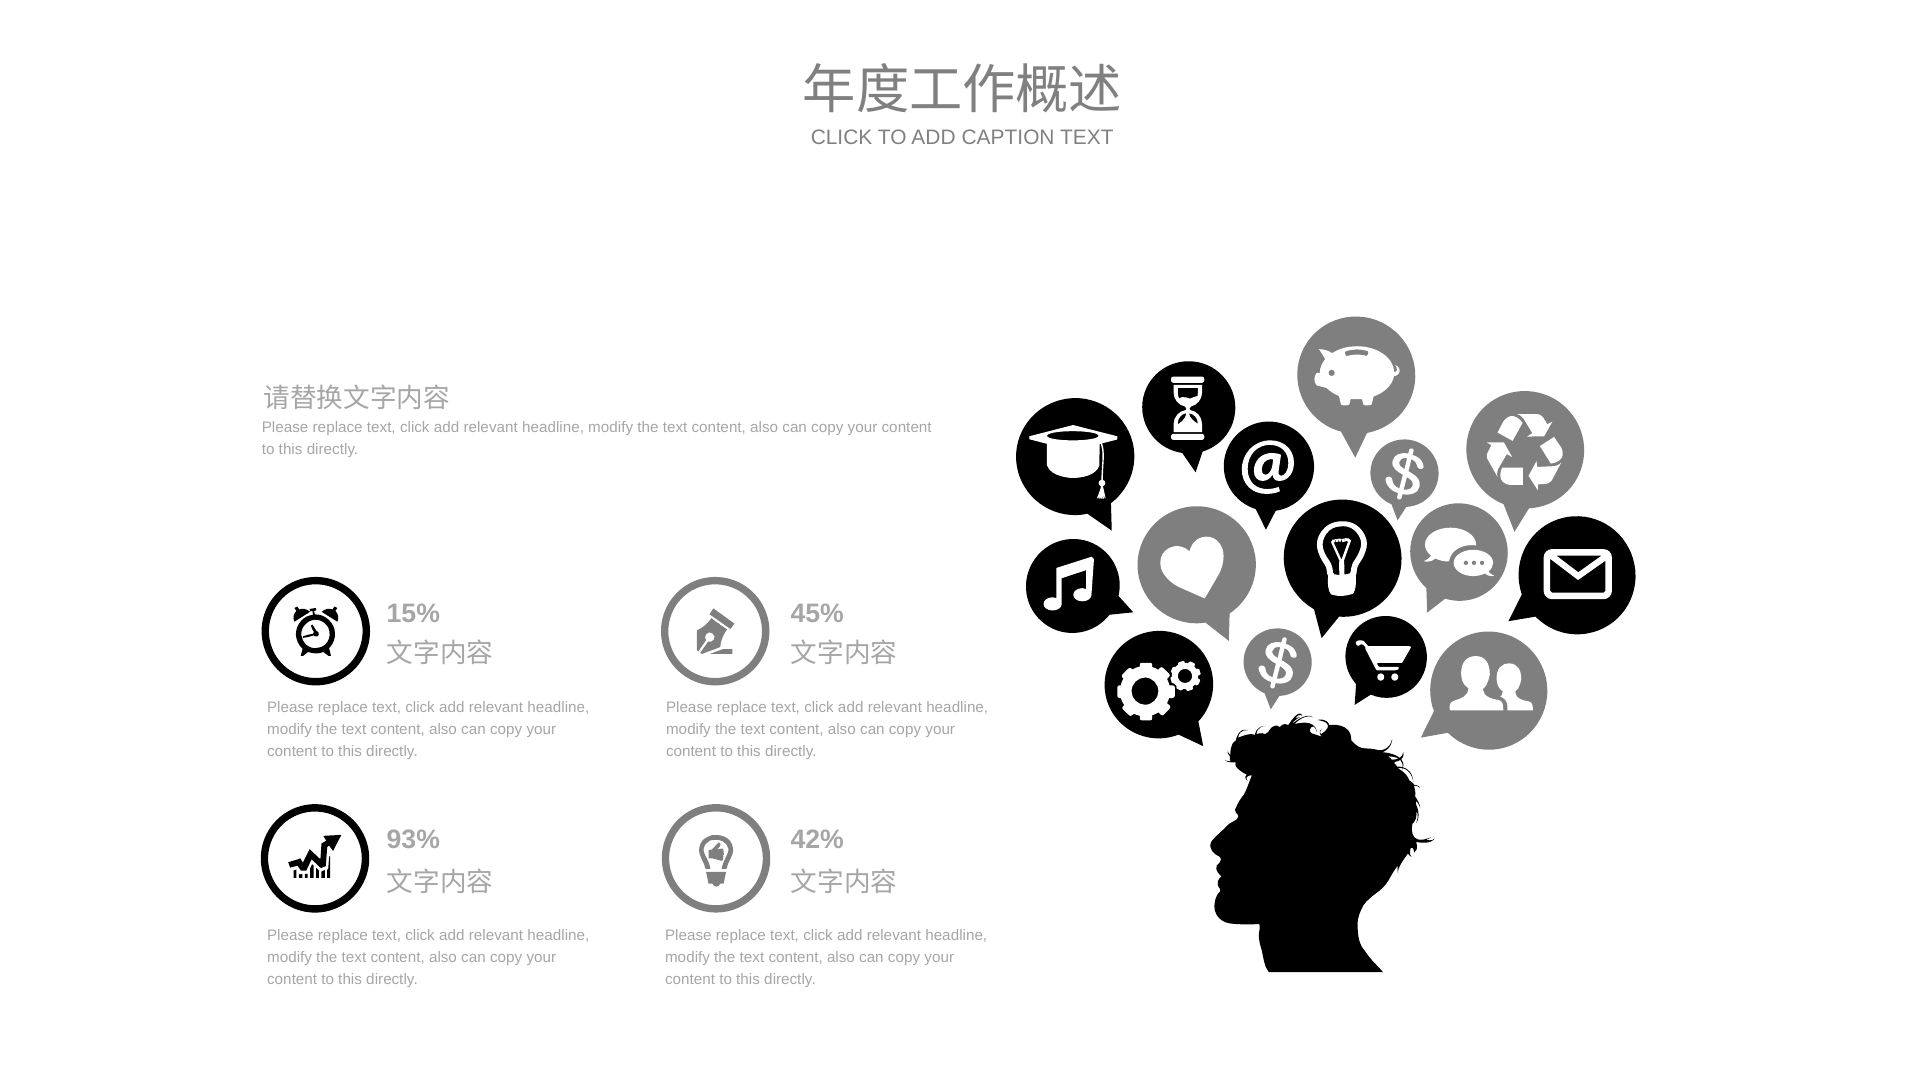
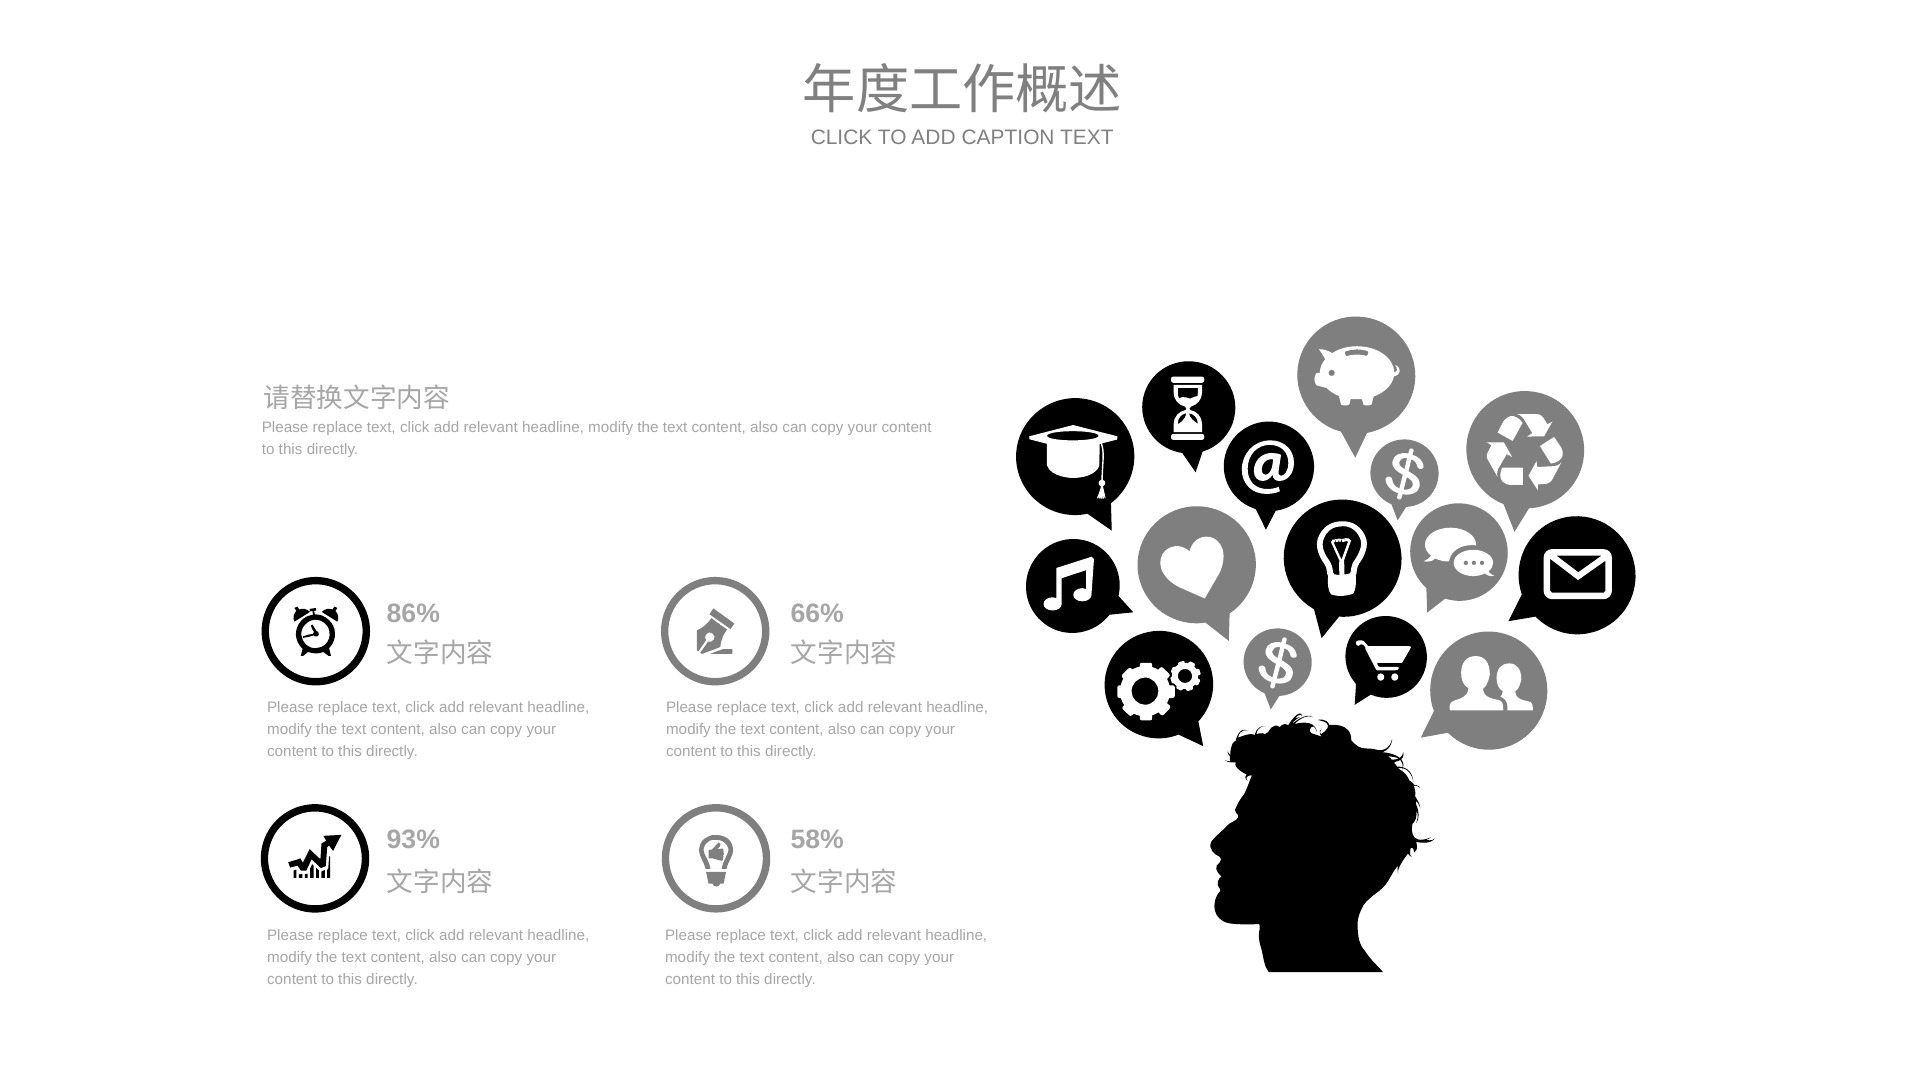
15%: 15% -> 86%
45%: 45% -> 66%
42%: 42% -> 58%
